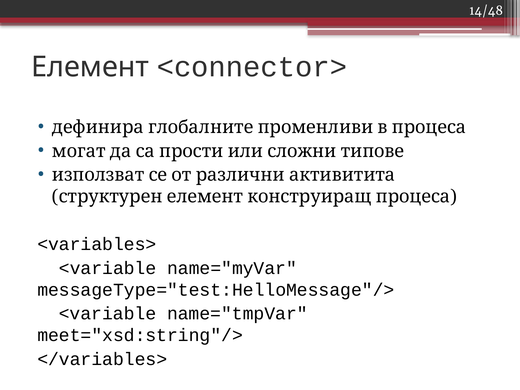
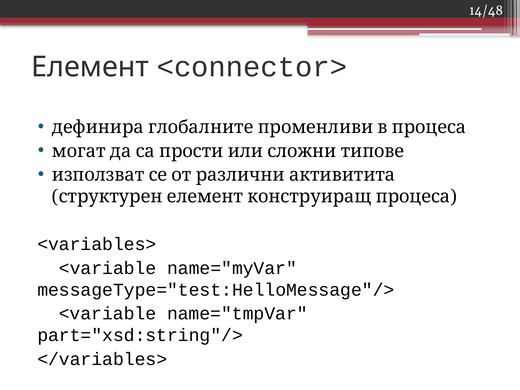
meet="xsd:string"/>: meet="xsd:string"/> -> part="xsd:string"/>
